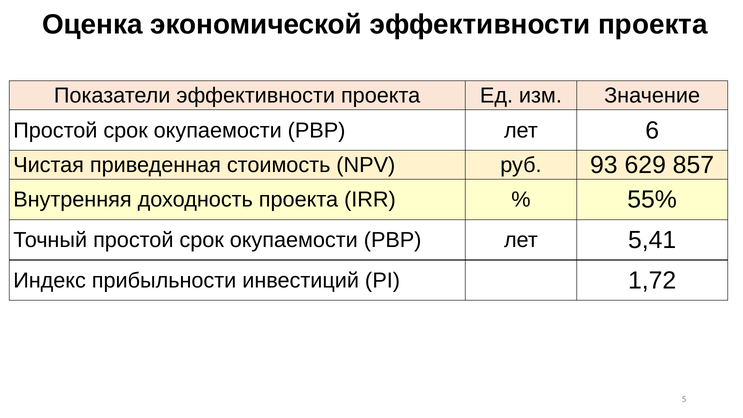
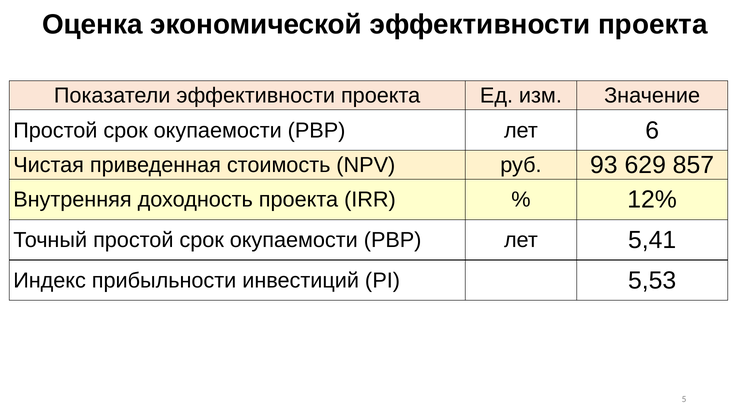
55%: 55% -> 12%
1,72: 1,72 -> 5,53
